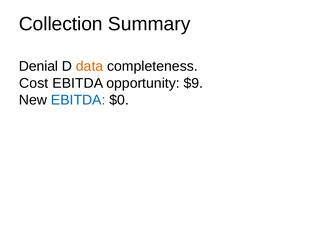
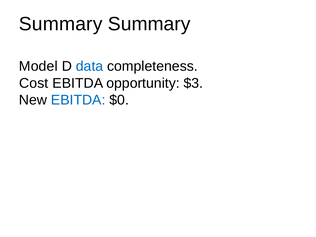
Collection at (61, 24): Collection -> Summary
Denial: Denial -> Model
data colour: orange -> blue
$9: $9 -> $3
